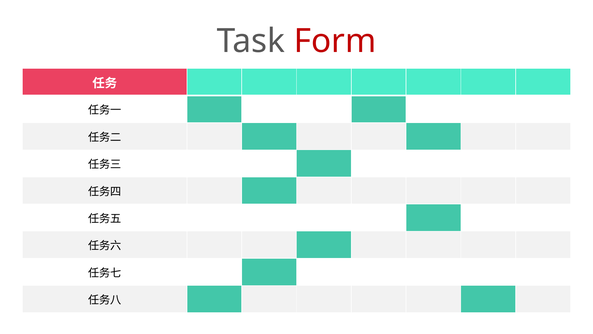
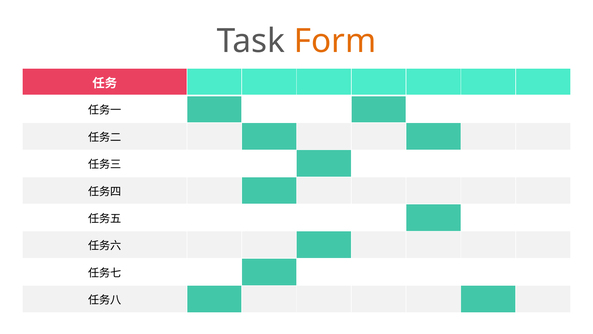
Form colour: red -> orange
